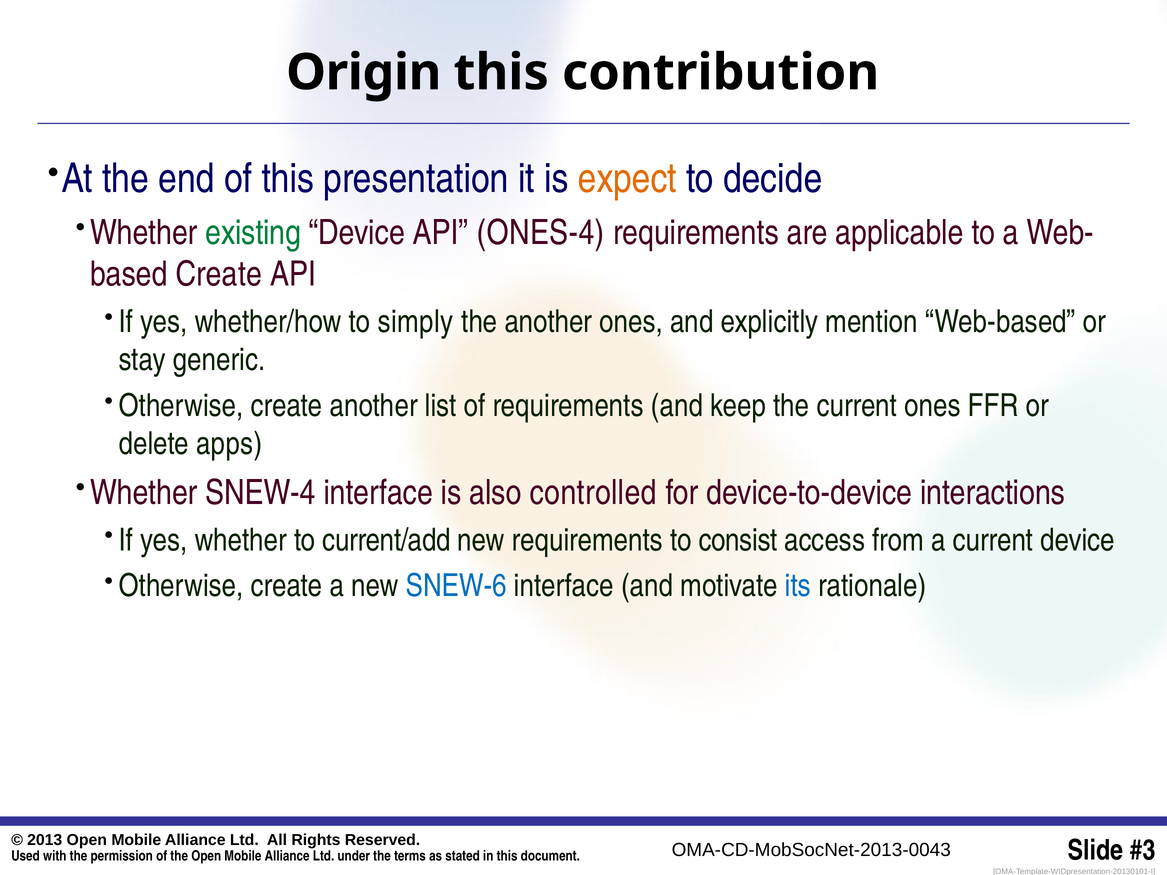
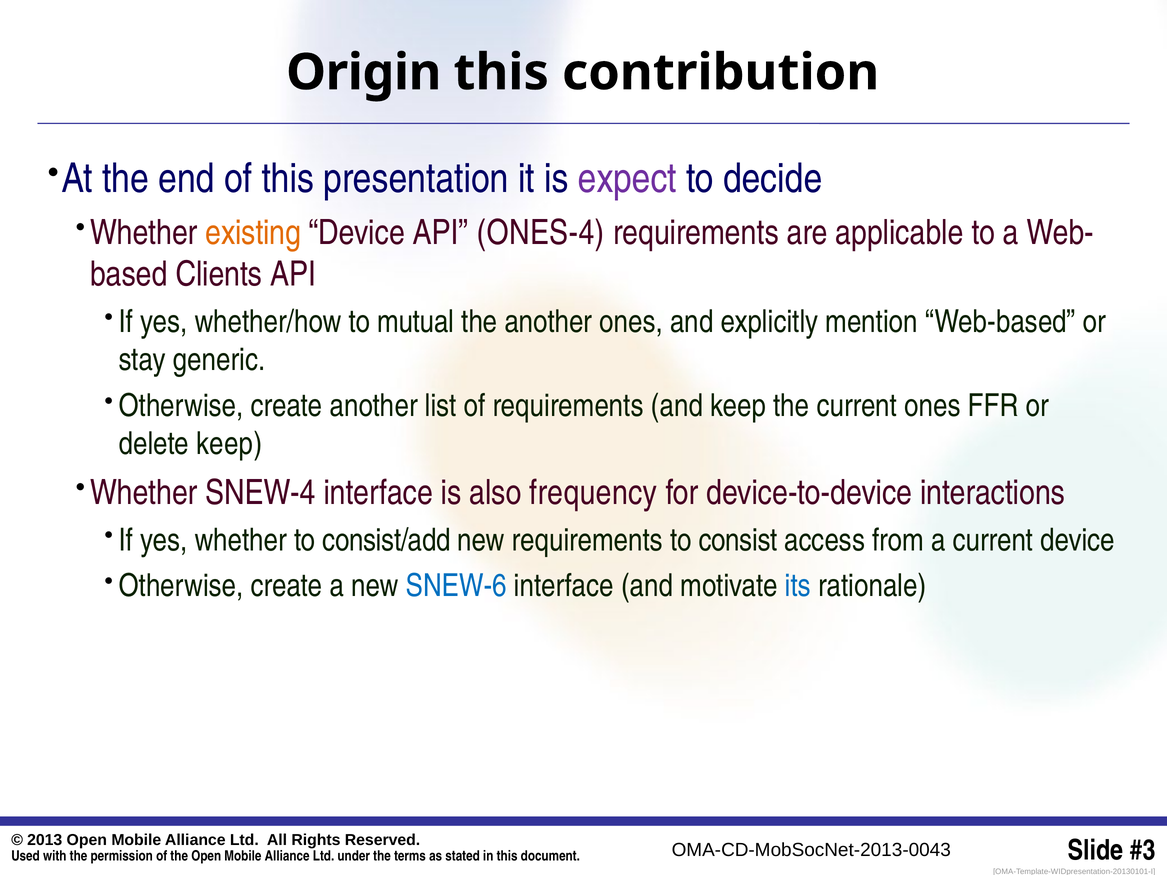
expect colour: orange -> purple
existing colour: green -> orange
Create at (219, 275): Create -> Clients
simply: simply -> mutual
delete apps: apps -> keep
controlled: controlled -> frequency
current/add: current/add -> consist/add
